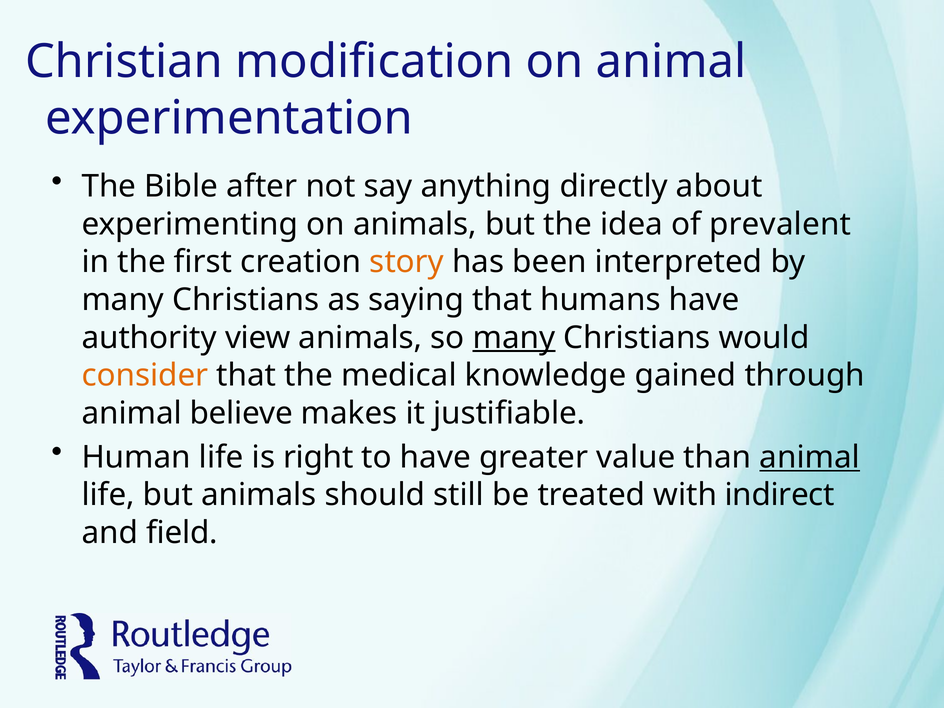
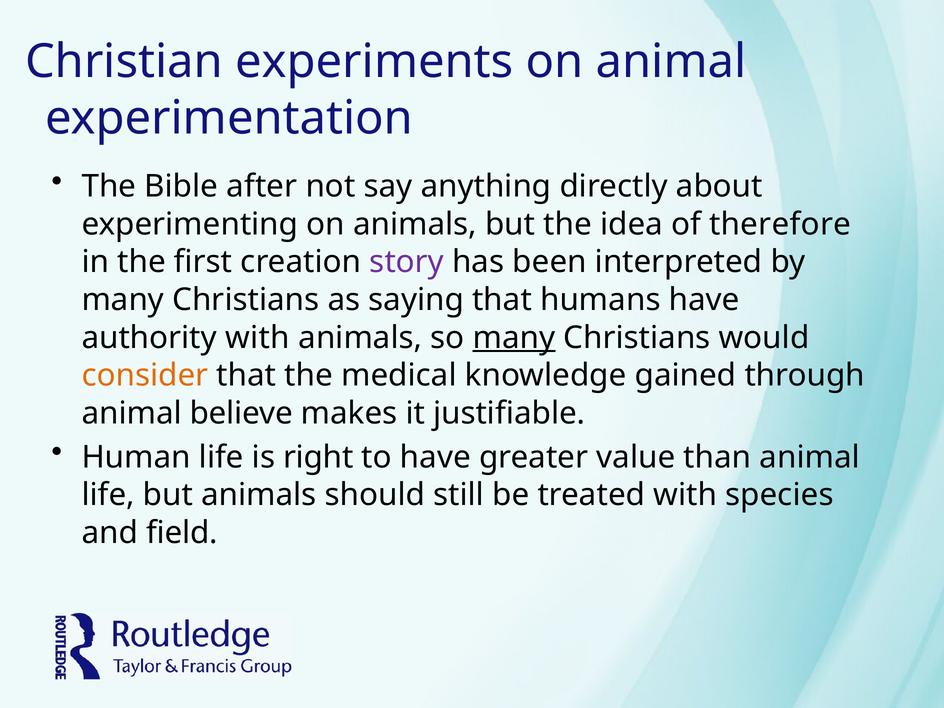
modification: modification -> experiments
prevalent: prevalent -> therefore
story colour: orange -> purple
authority view: view -> with
animal at (810, 457) underline: present -> none
indirect: indirect -> species
